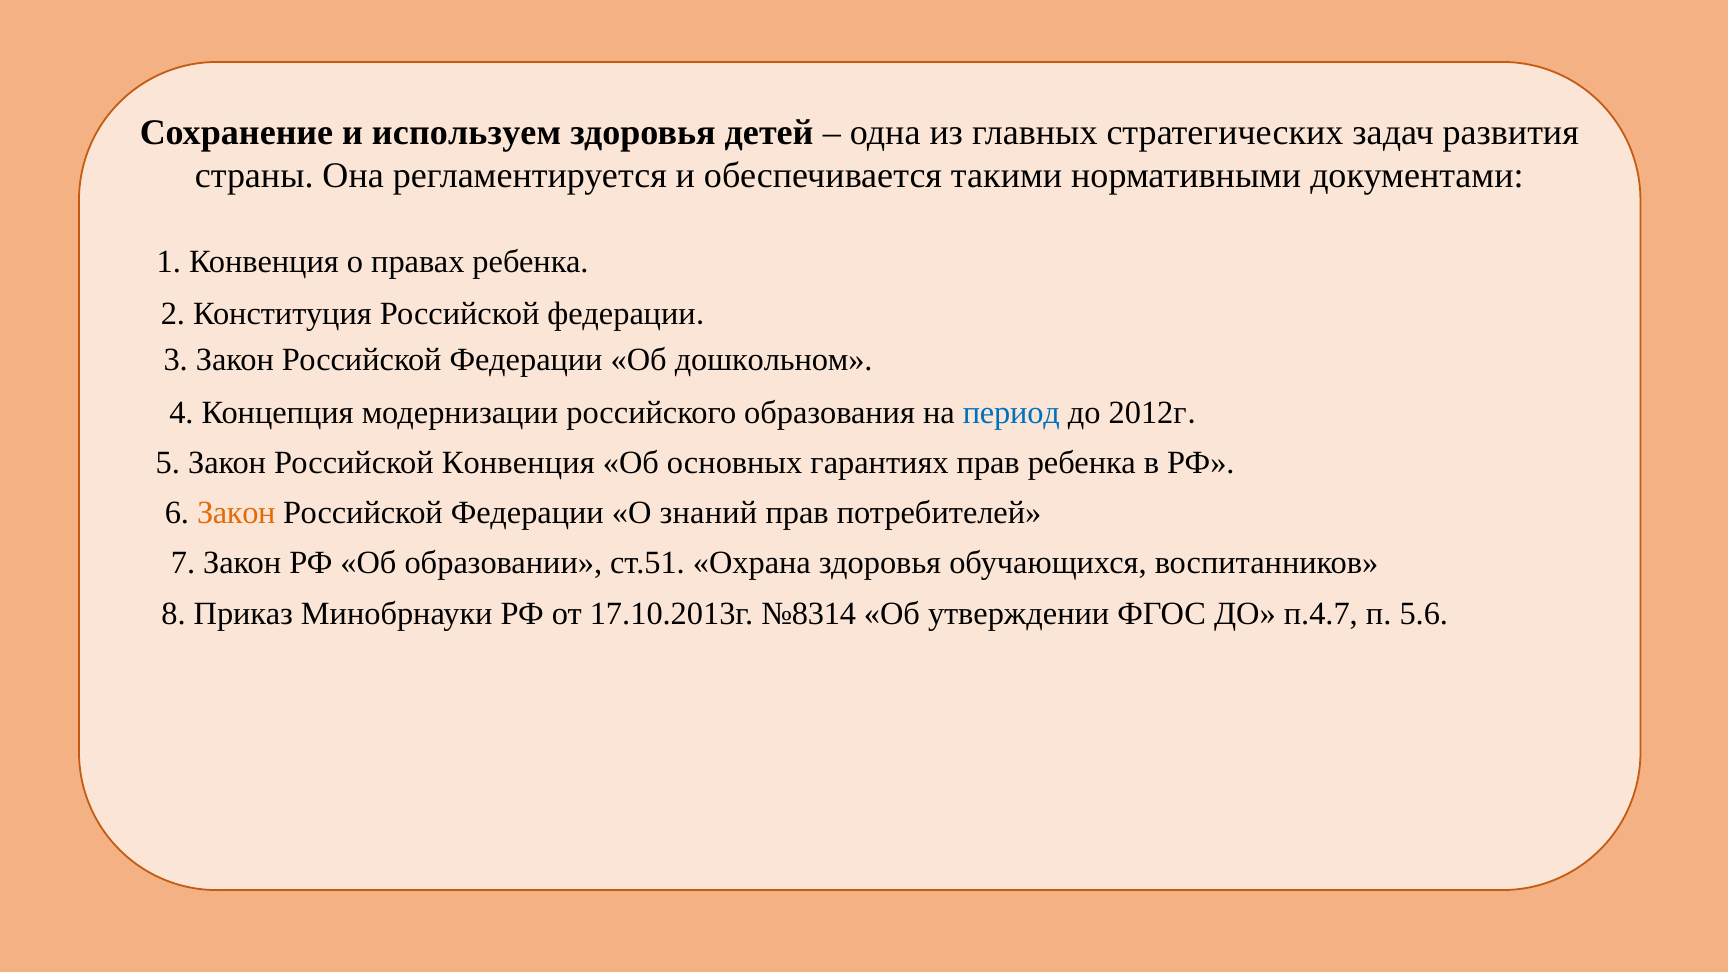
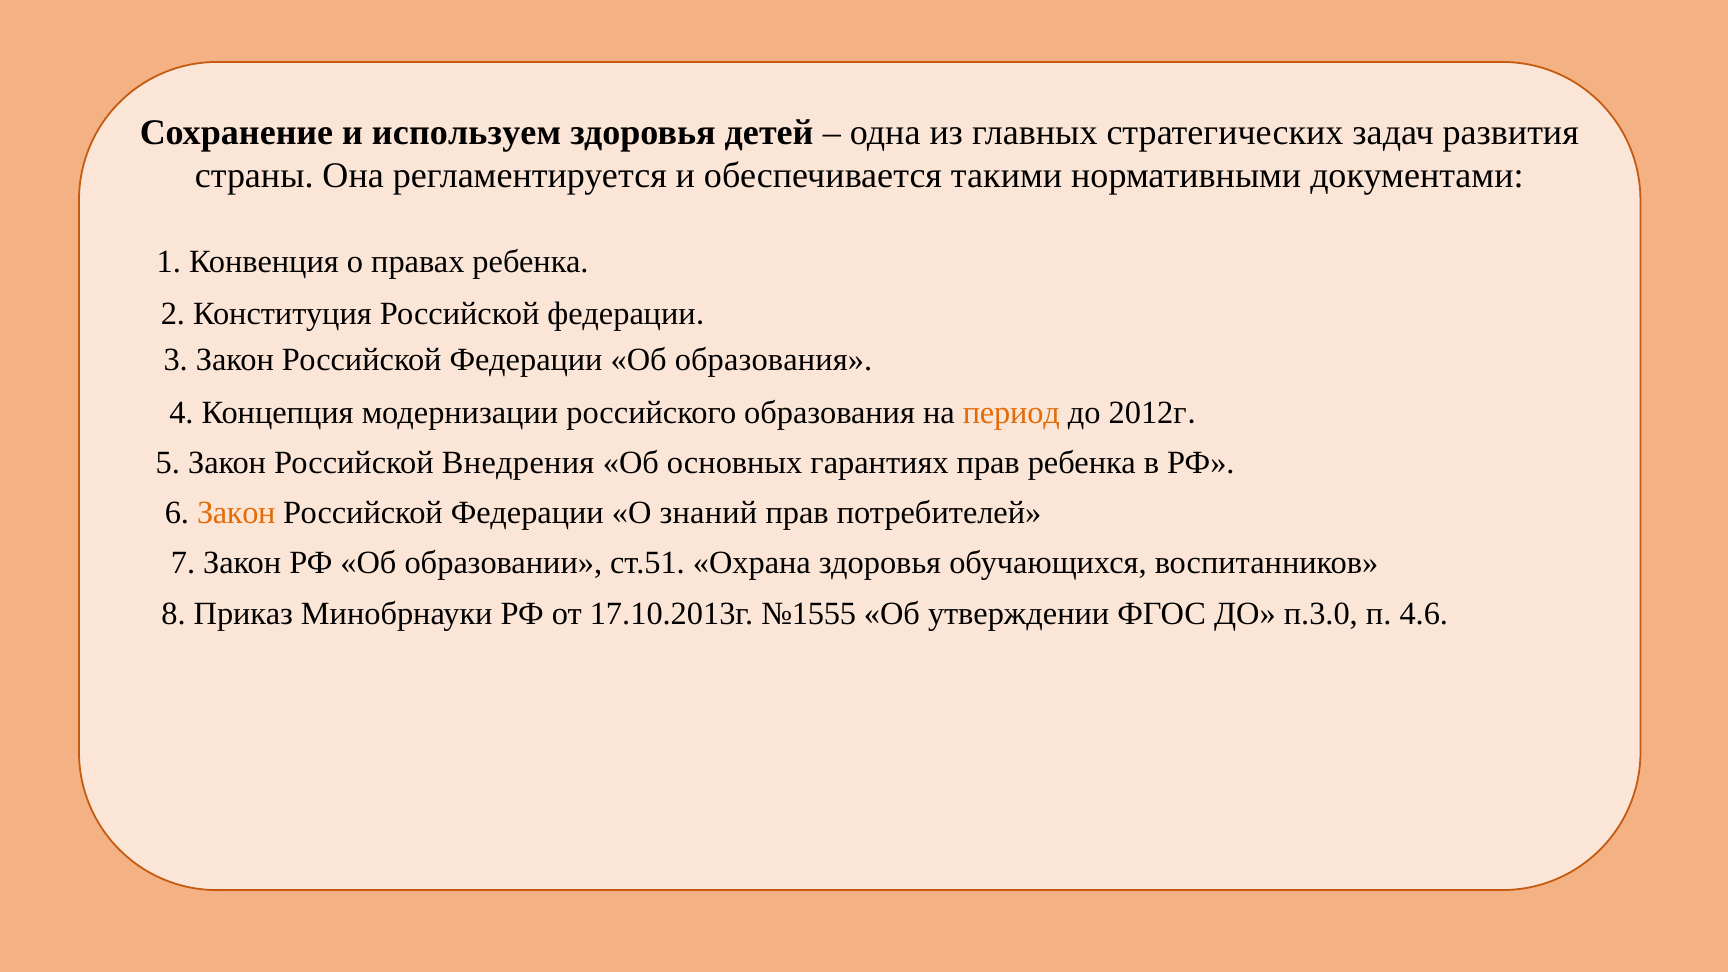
Об дошкольном: дошкольном -> образования
период colour: blue -> orange
Российской Конвенция: Конвенция -> Внедрения
№8314: №8314 -> №1555
п.4.7: п.4.7 -> п.3.0
5.6: 5.6 -> 4.6
